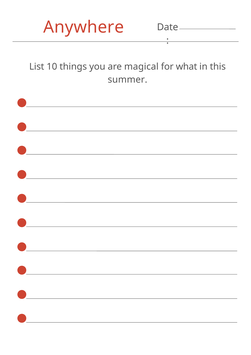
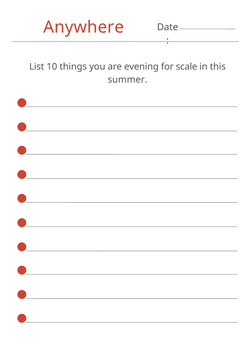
magical: magical -> evening
what: what -> scale
